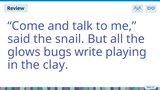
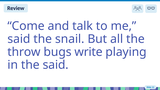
glows: glows -> throw
the clay: clay -> said
